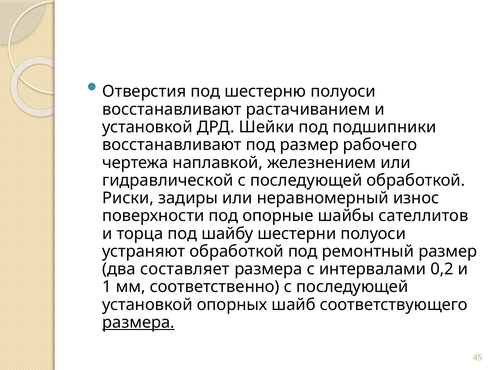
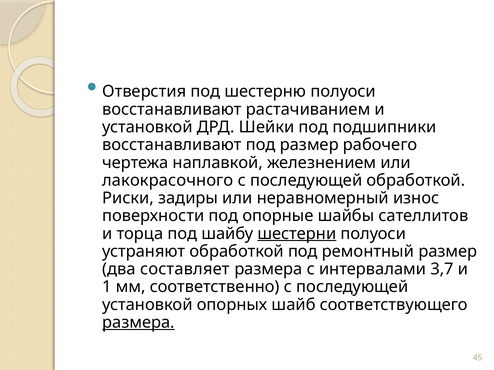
гидравлической: гидравлической -> лакокрасочного
шестерни underline: none -> present
0,2: 0,2 -> 3,7
